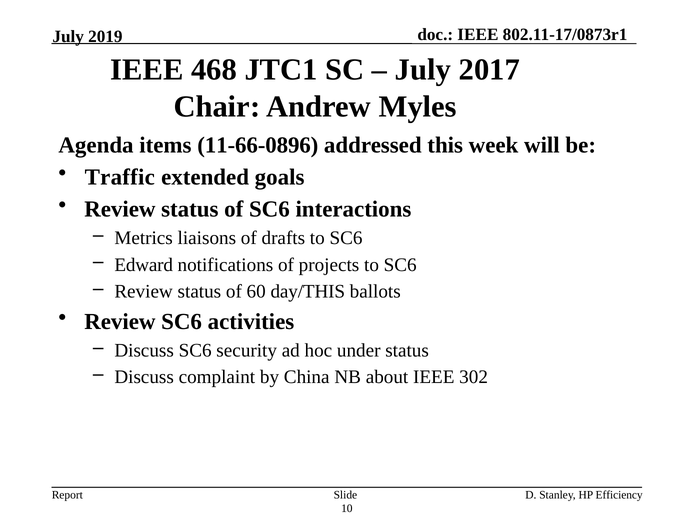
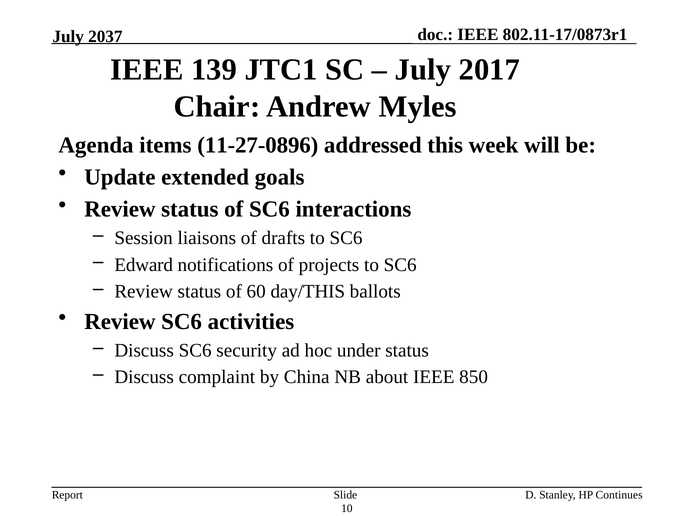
2019: 2019 -> 2037
468: 468 -> 139
11-66-0896: 11-66-0896 -> 11-27-0896
Traffic: Traffic -> Update
Metrics: Metrics -> Session
302: 302 -> 850
Efficiency: Efficiency -> Continues
